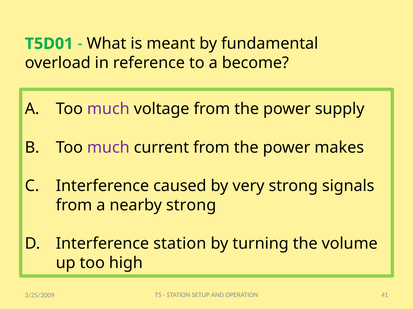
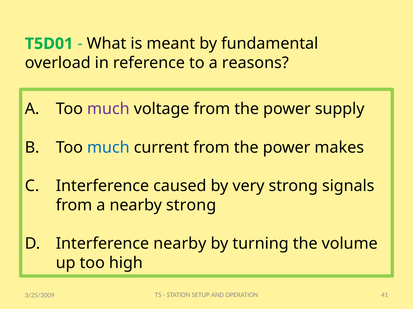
become: become -> reasons
much at (108, 148) colour: purple -> blue
Interference station: station -> nearby
